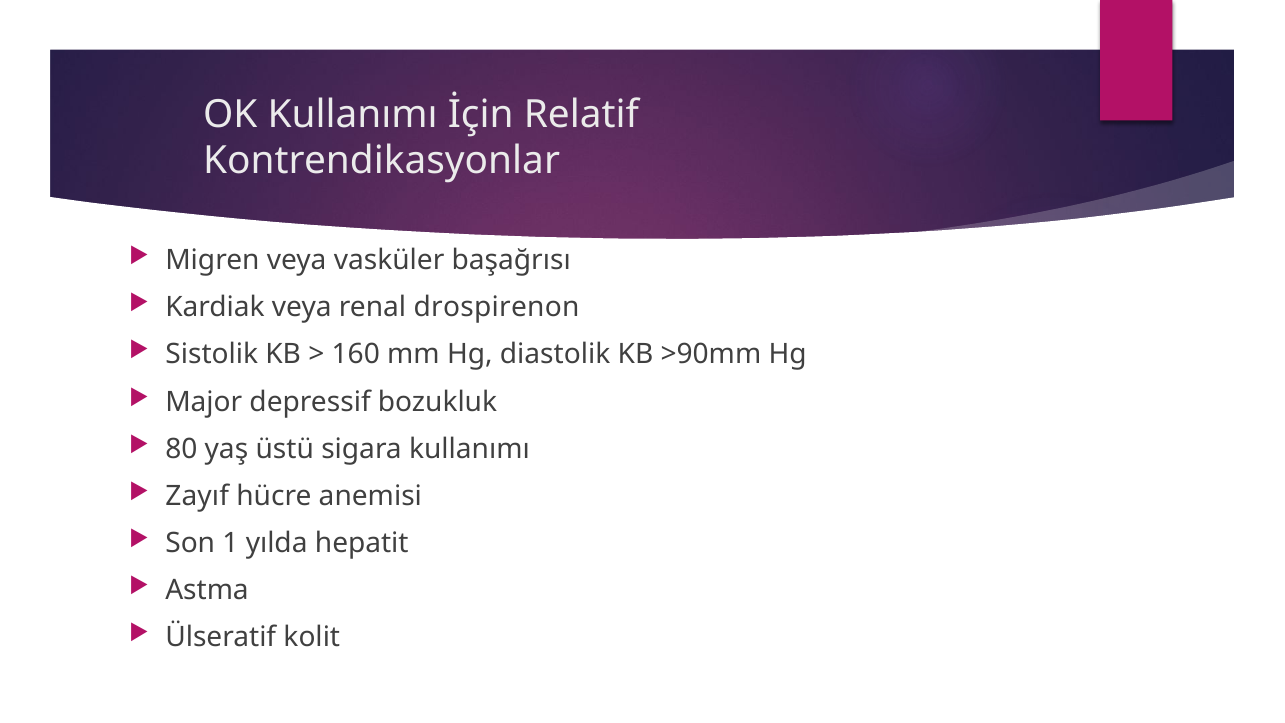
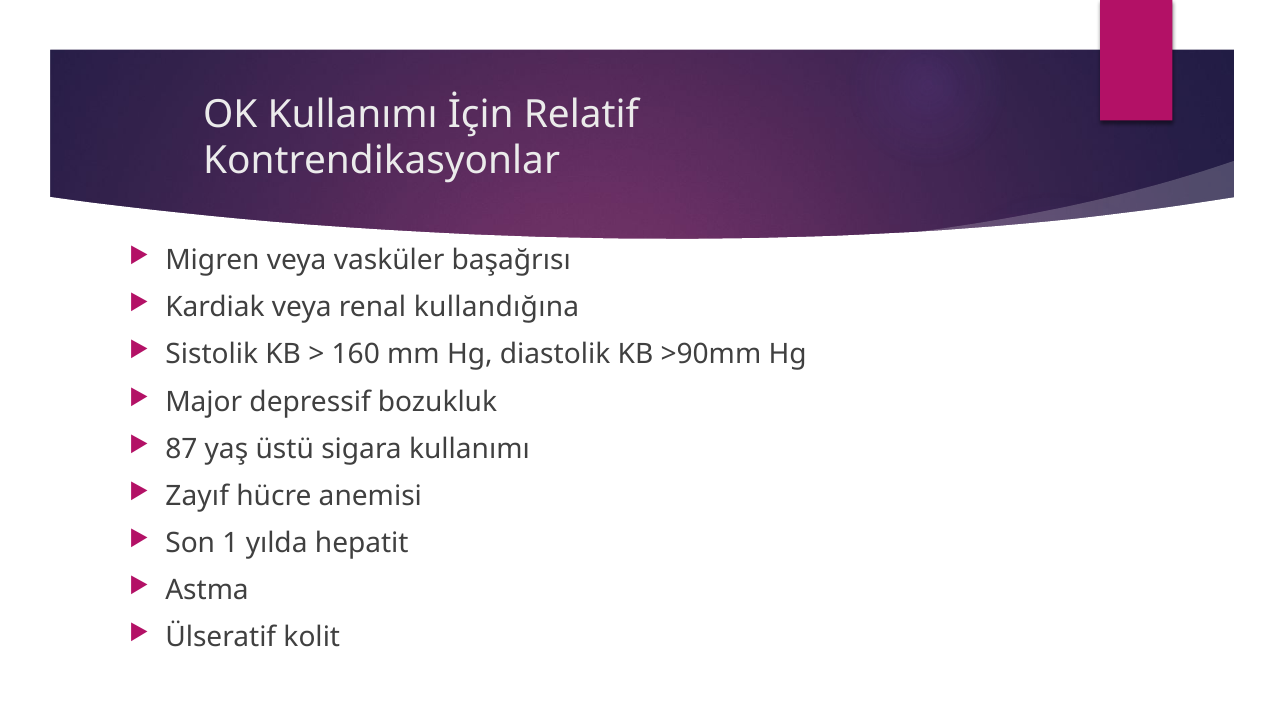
drospirenon: drospirenon -> kullandığına
80: 80 -> 87
